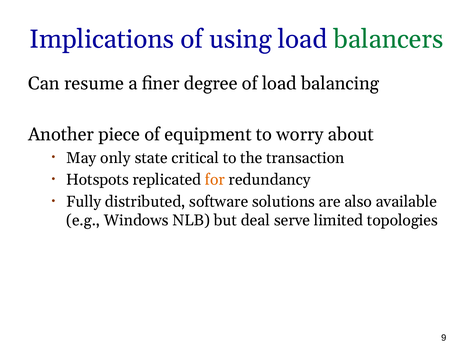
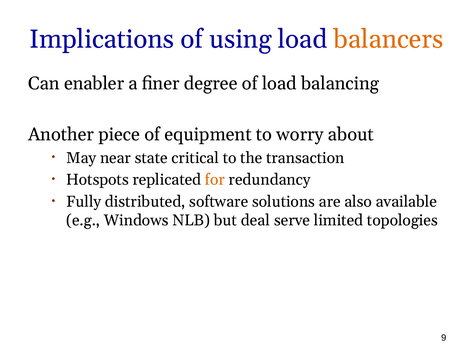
balancers colour: green -> orange
resume: resume -> enabler
only: only -> near
